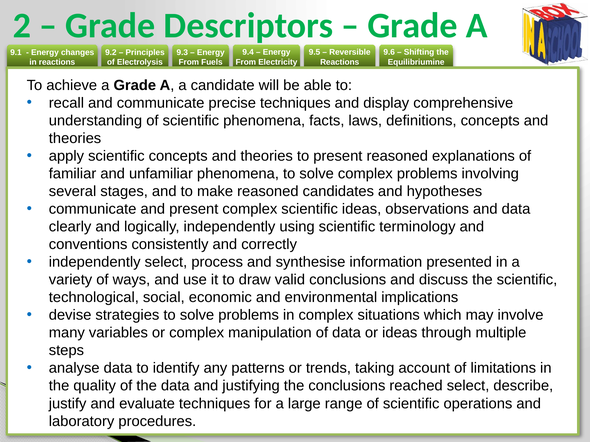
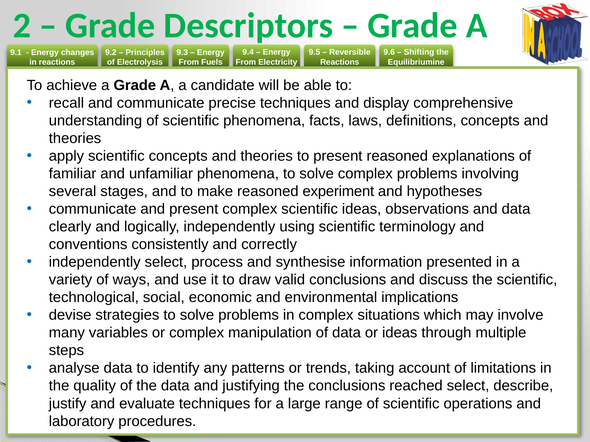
candidates: candidates -> experiment
